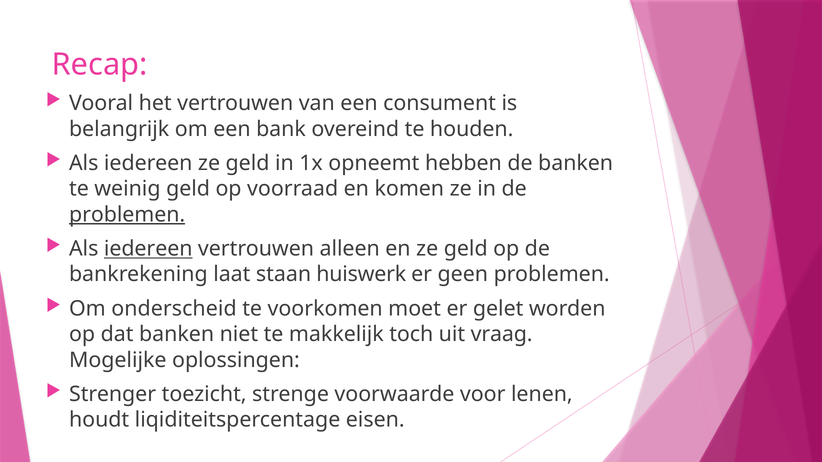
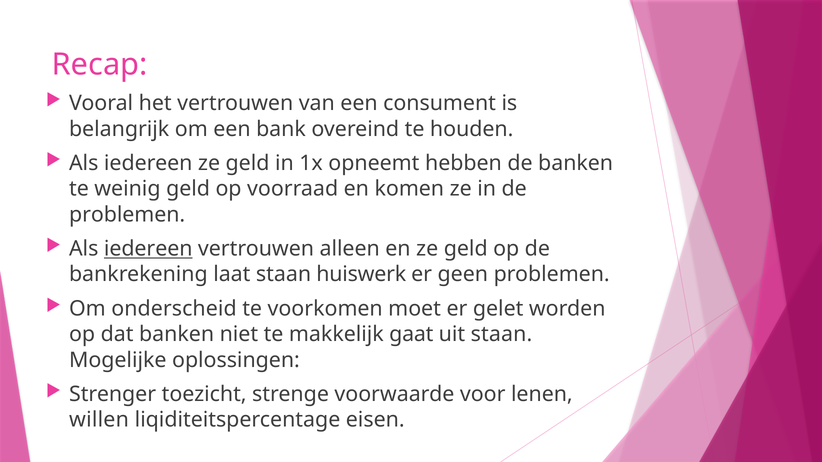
problemen at (127, 215) underline: present -> none
toch: toch -> gaat
uit vraag: vraag -> staan
houdt: houdt -> willen
